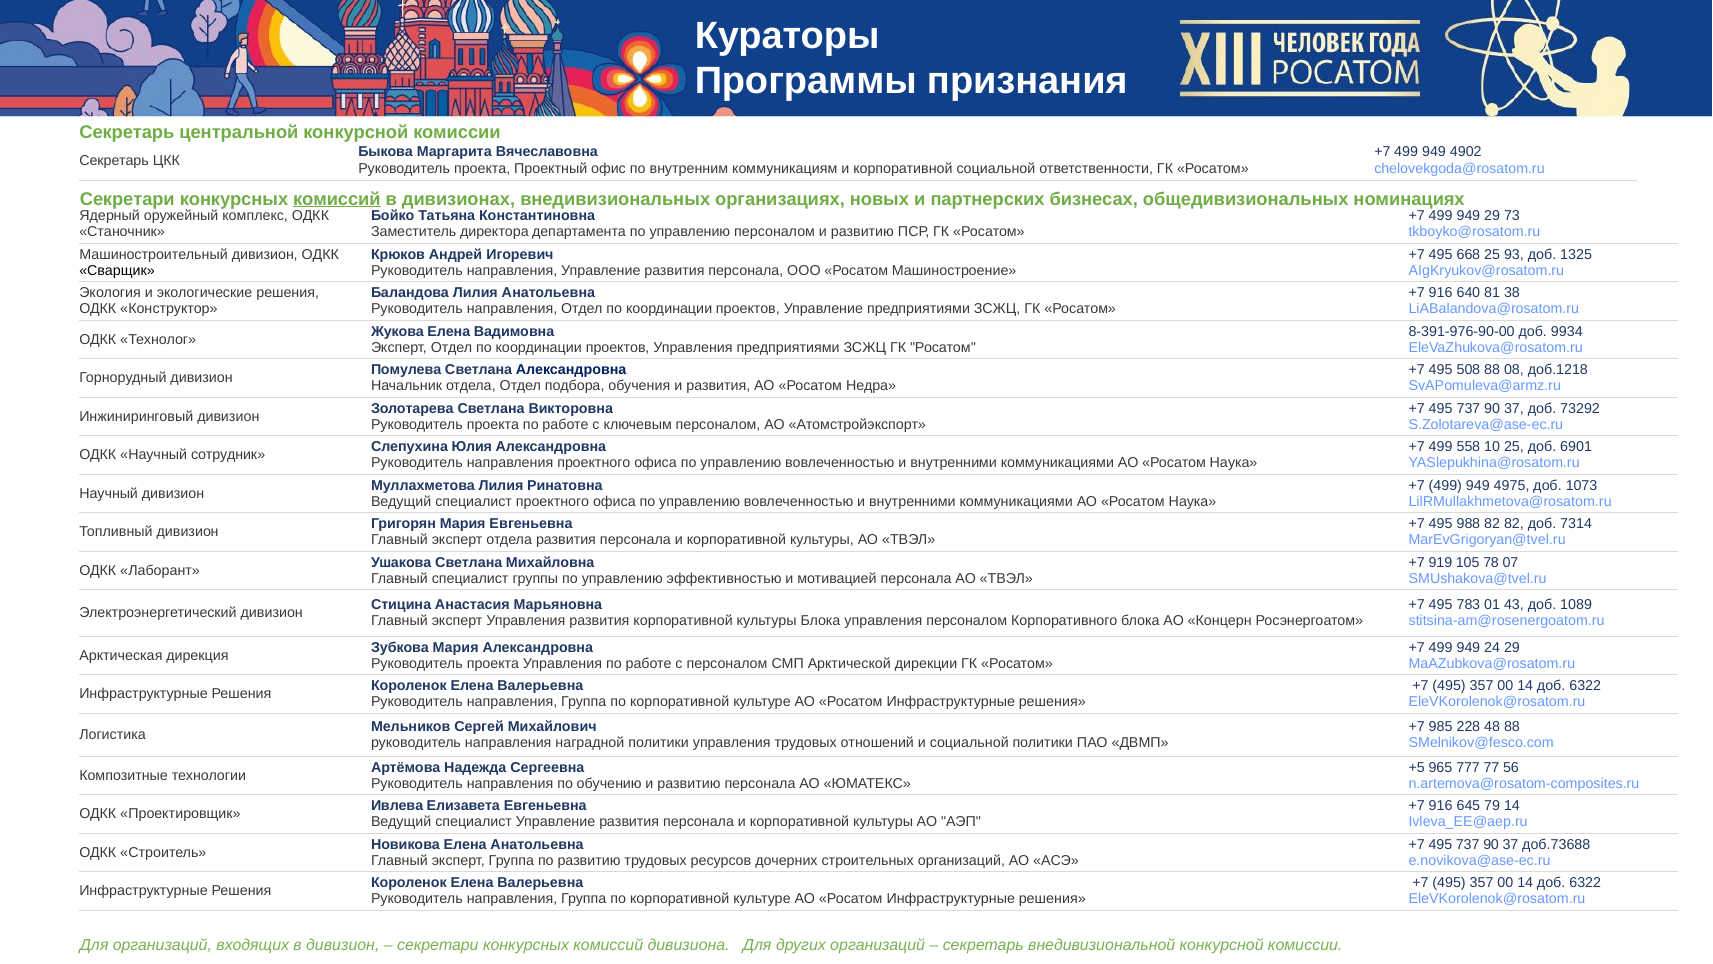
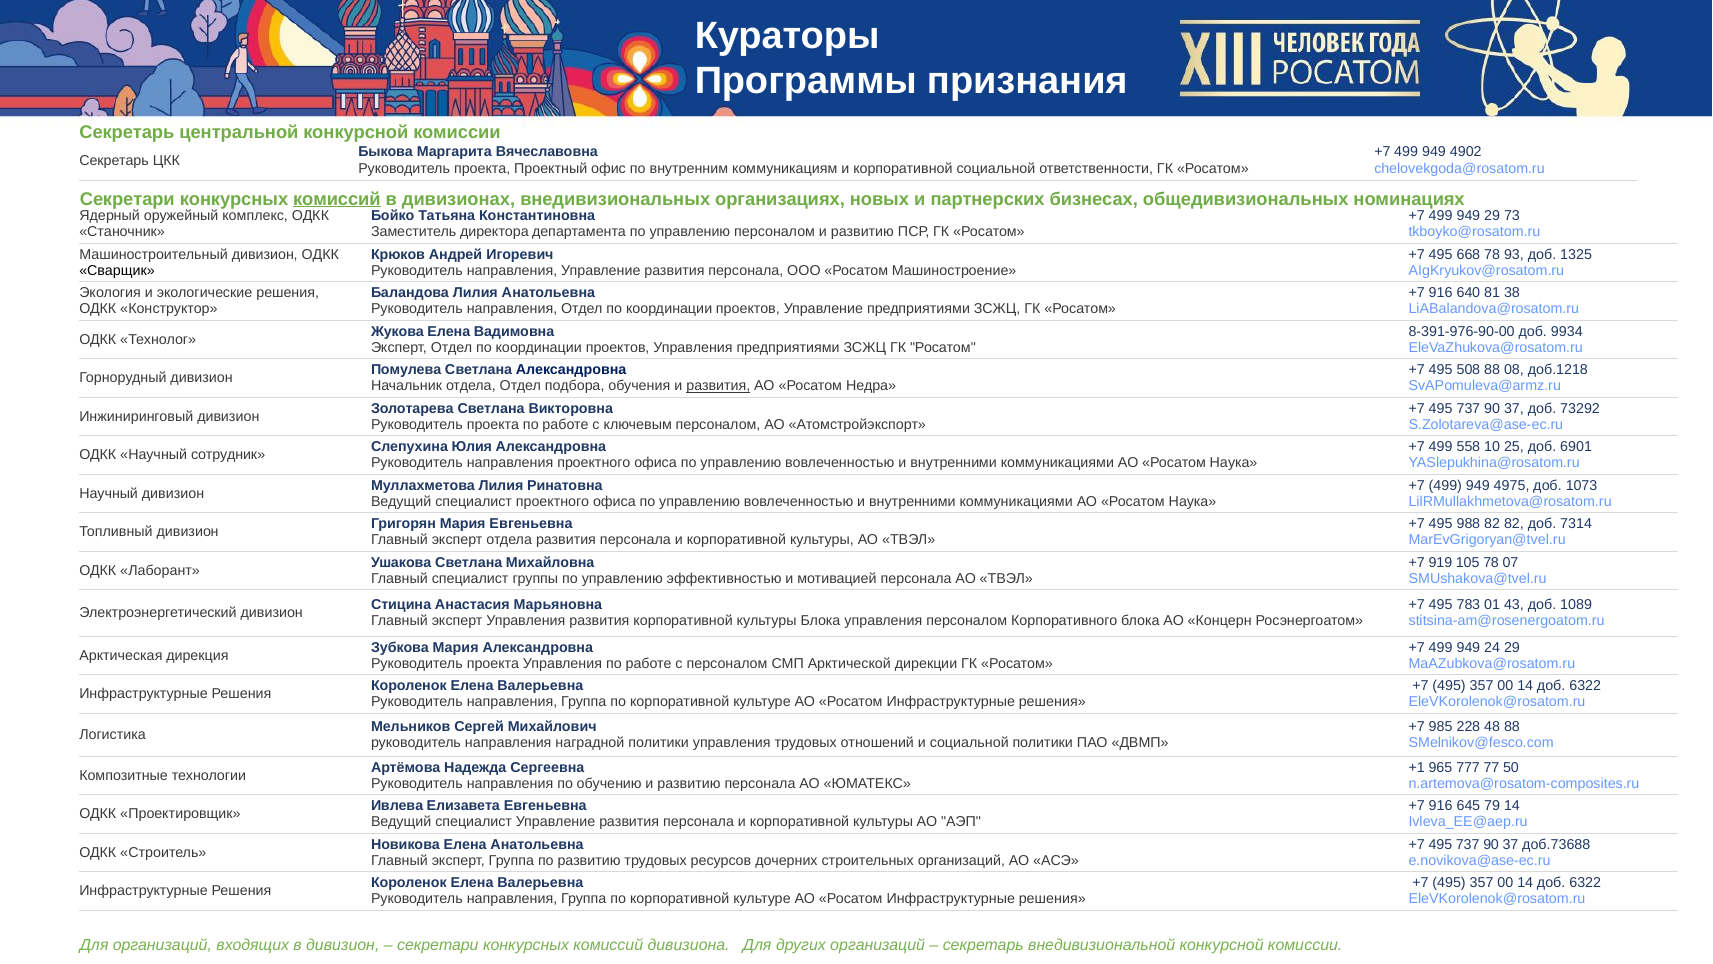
668 25: 25 -> 78
развития at (718, 386) underline: none -> present
+5: +5 -> +1
56: 56 -> 50
